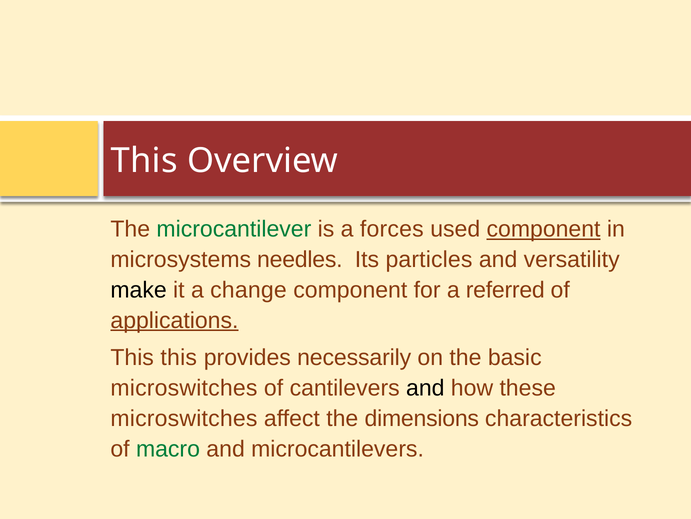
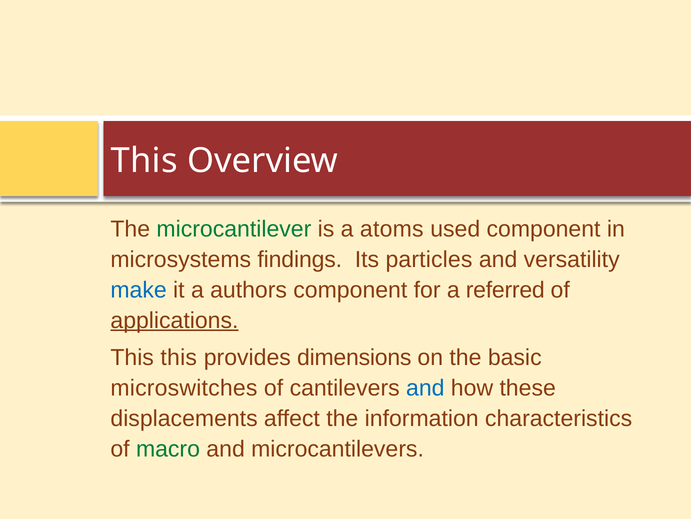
forces: forces -> atoms
component at (544, 229) underline: present -> none
needles: needles -> findings
make colour: black -> blue
change: change -> authors
necessarily: necessarily -> dimensions
and at (425, 388) colour: black -> blue
microswitches at (184, 418): microswitches -> displacements
dimensions: dimensions -> information
